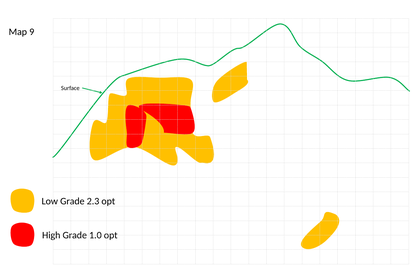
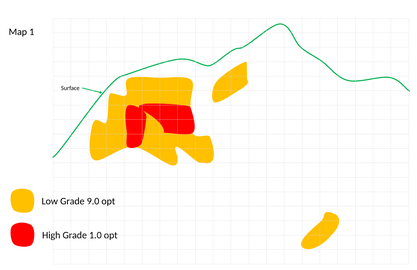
9: 9 -> 1
2.3: 2.3 -> 9.0
